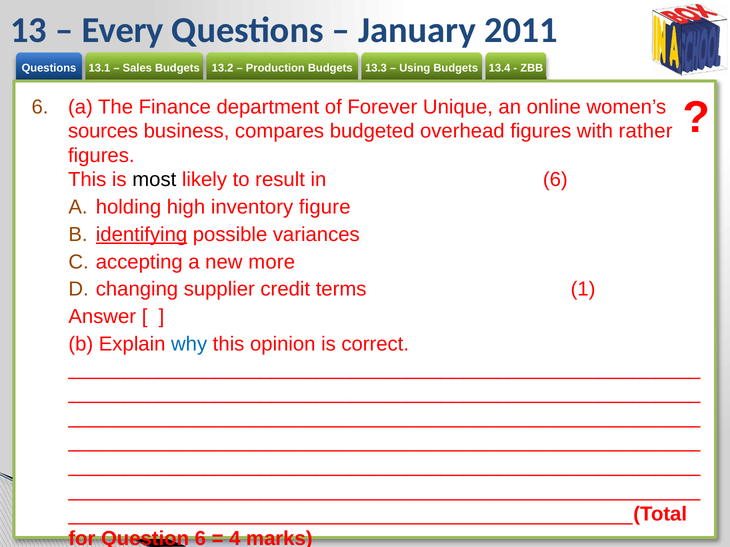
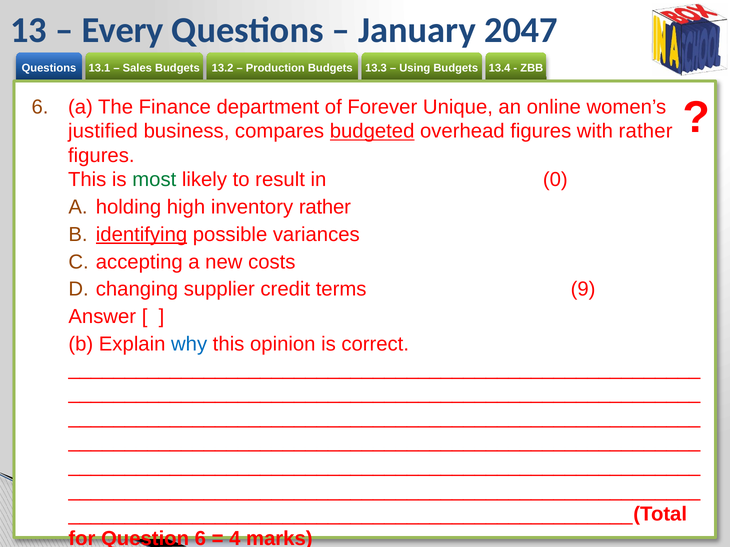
2011: 2011 -> 2047
sources: sources -> justified
budgeted underline: none -> present
most colour: black -> green
in 6: 6 -> 0
inventory figure: figure -> rather
more: more -> costs
1: 1 -> 9
